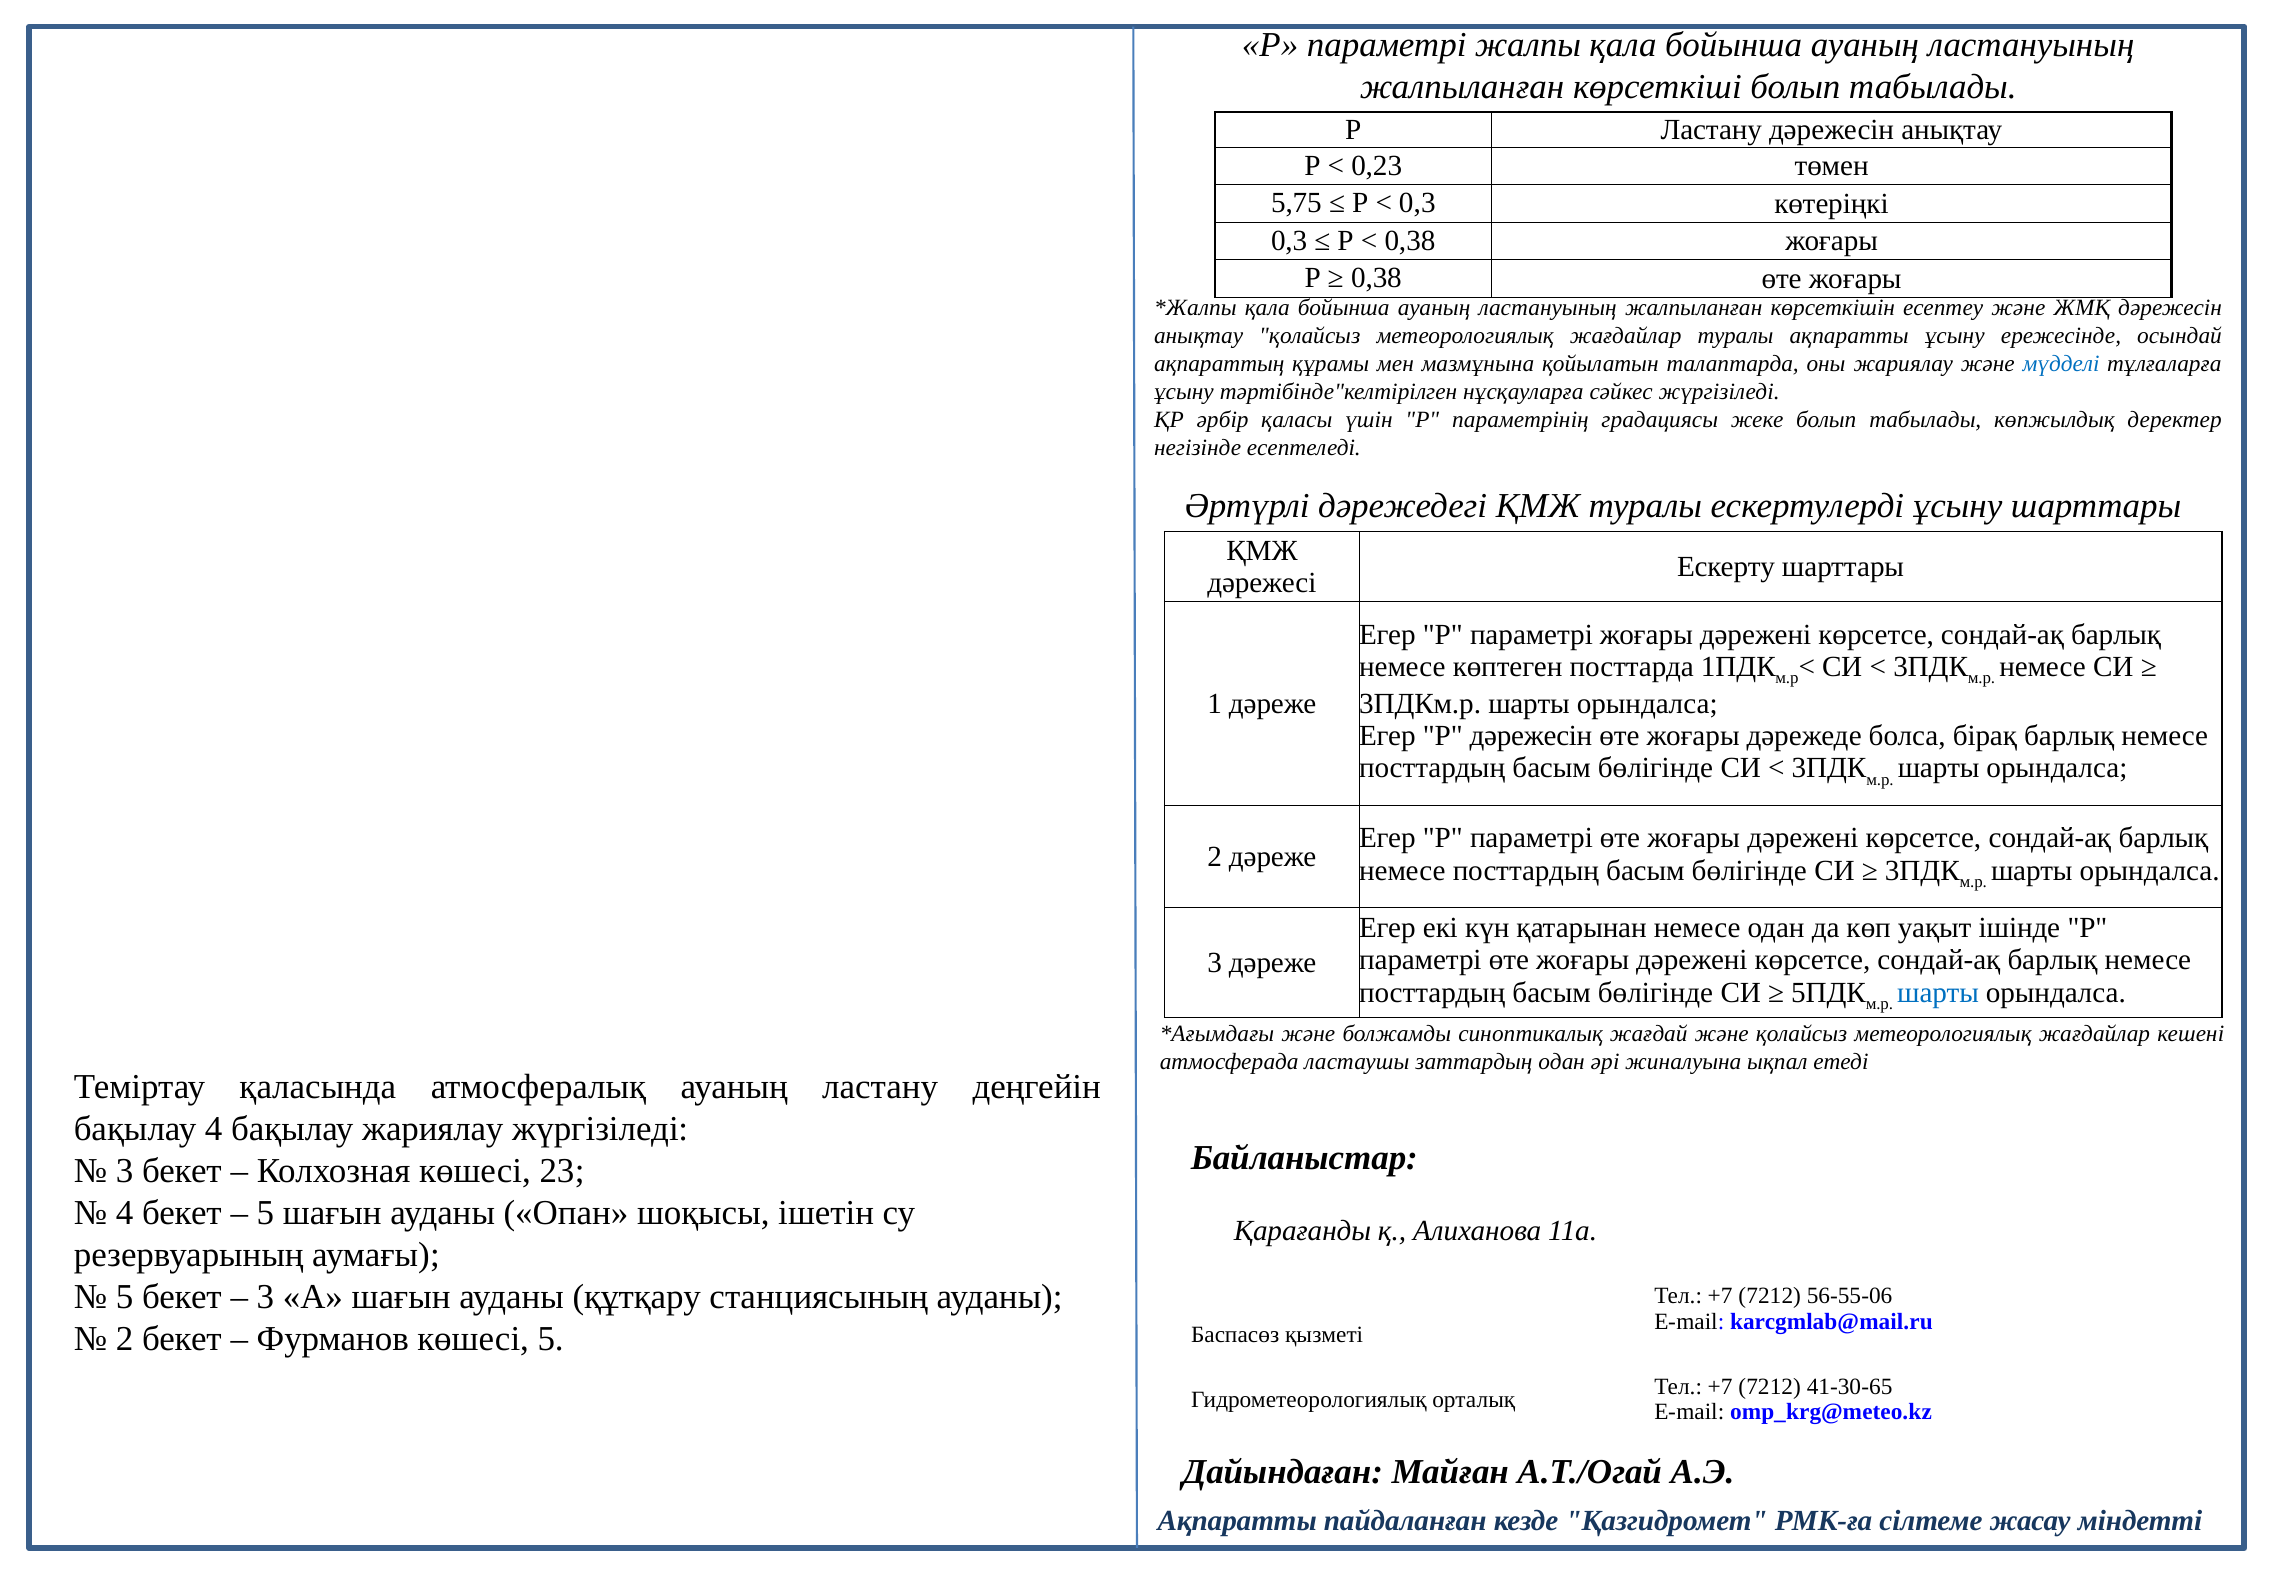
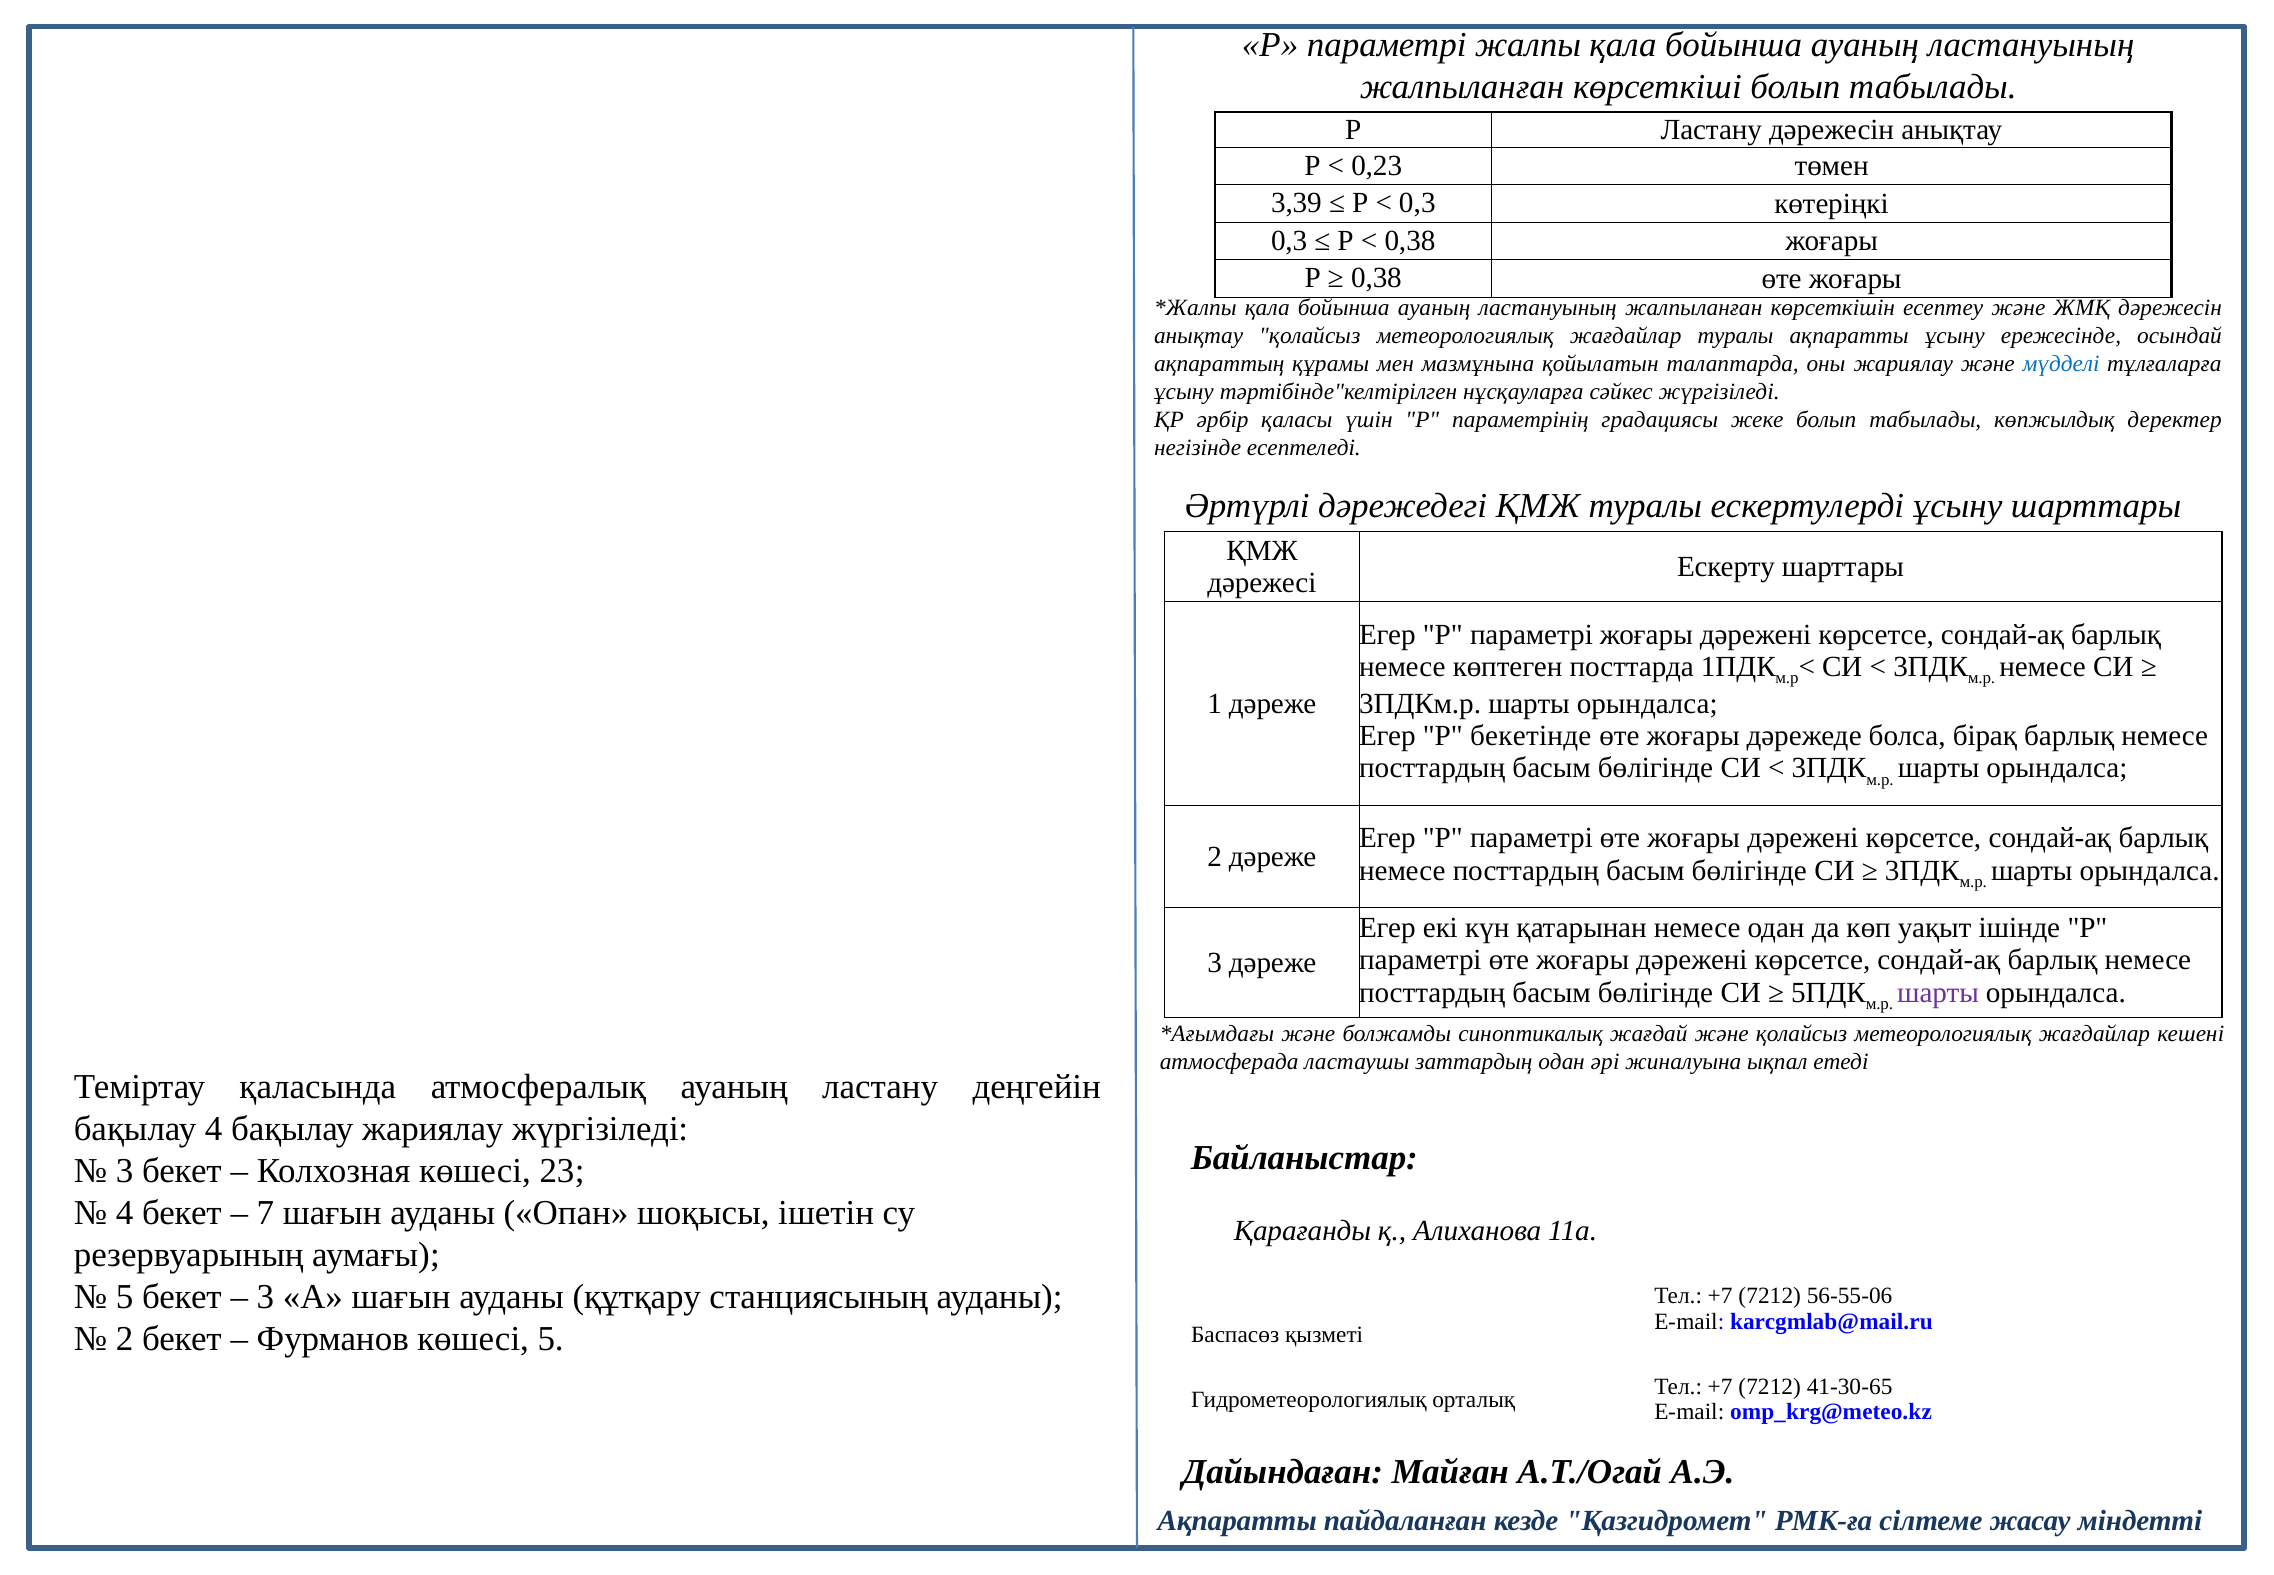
5,75: 5,75 -> 3,39
P дәрежесін: дәрежесін -> бекетінде
шарты at (1938, 992) colour: blue -> purple
5 at (265, 1213): 5 -> 7
